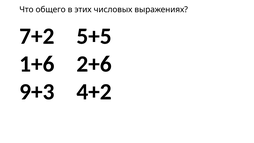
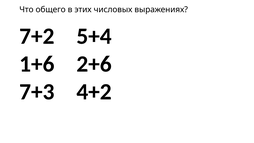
5+5: 5+5 -> 5+4
9+3: 9+3 -> 7+3
